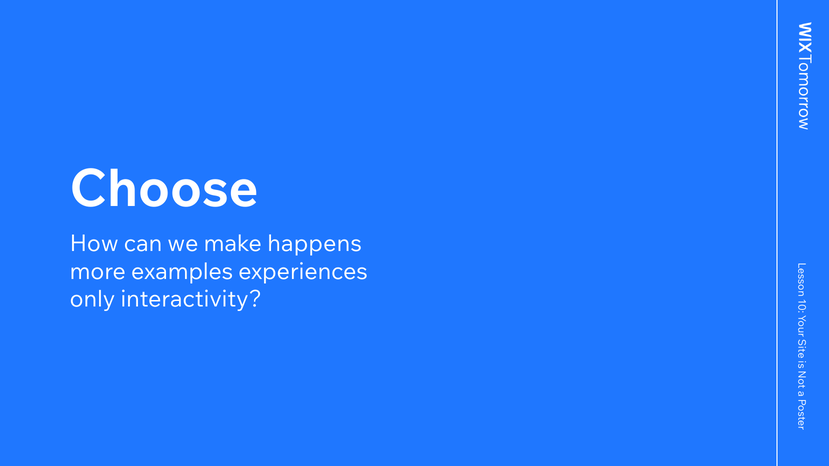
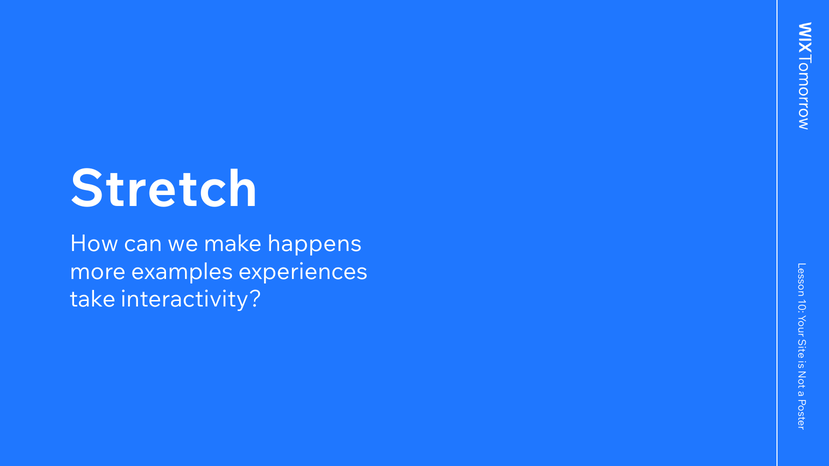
Choose: Choose -> Stretch
only: only -> take
